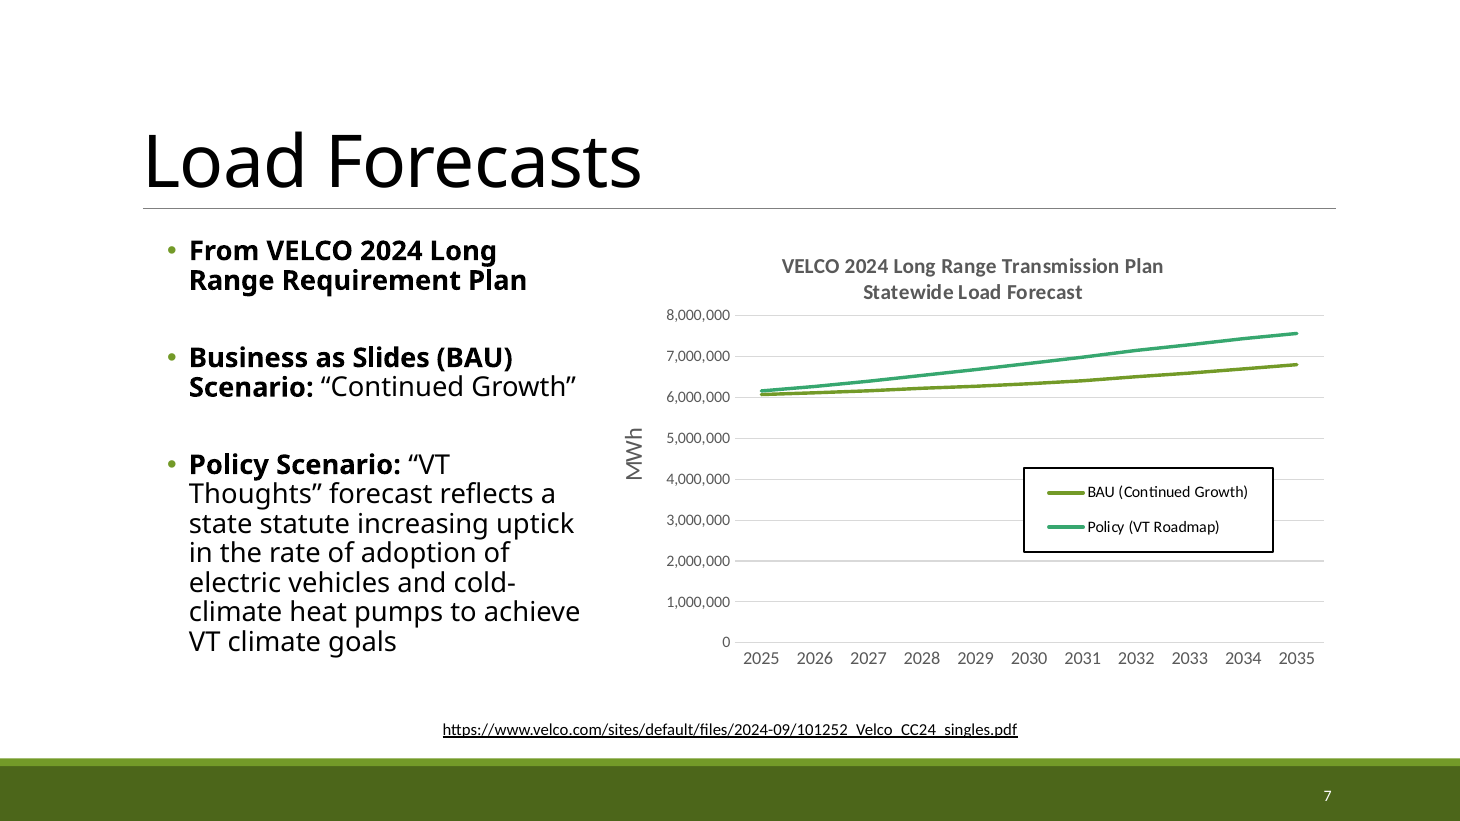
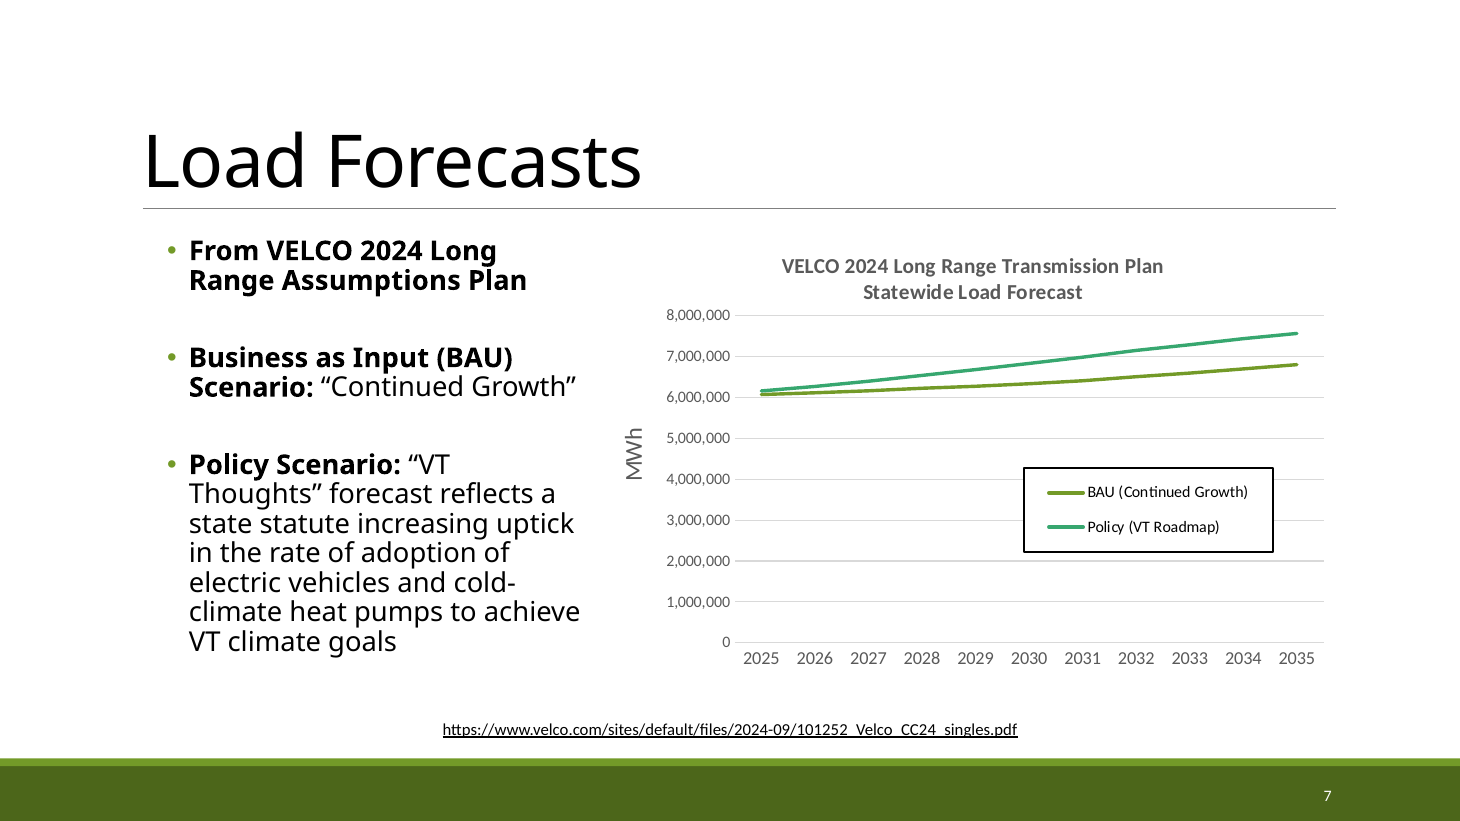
Requirement: Requirement -> Assumptions
Slides: Slides -> Input
